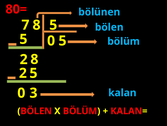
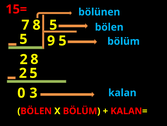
80=: 80= -> 15=
0 at (51, 41): 0 -> 9
